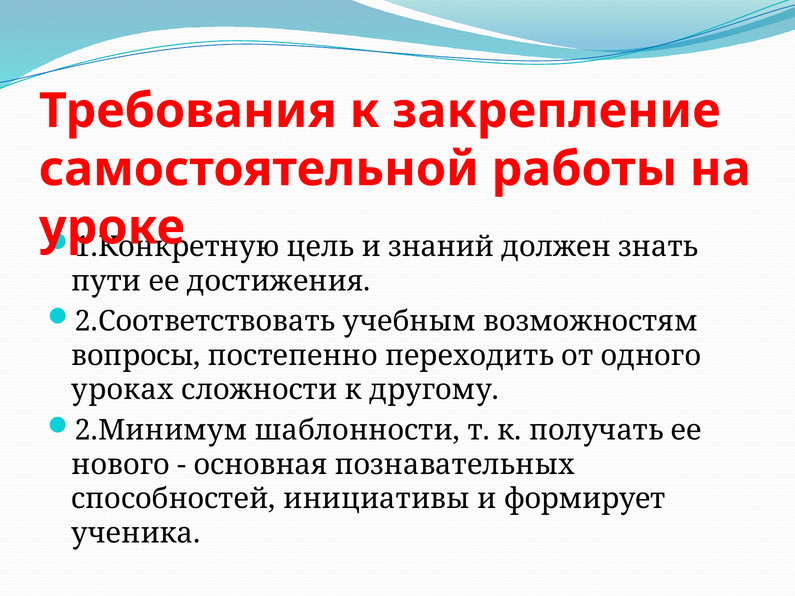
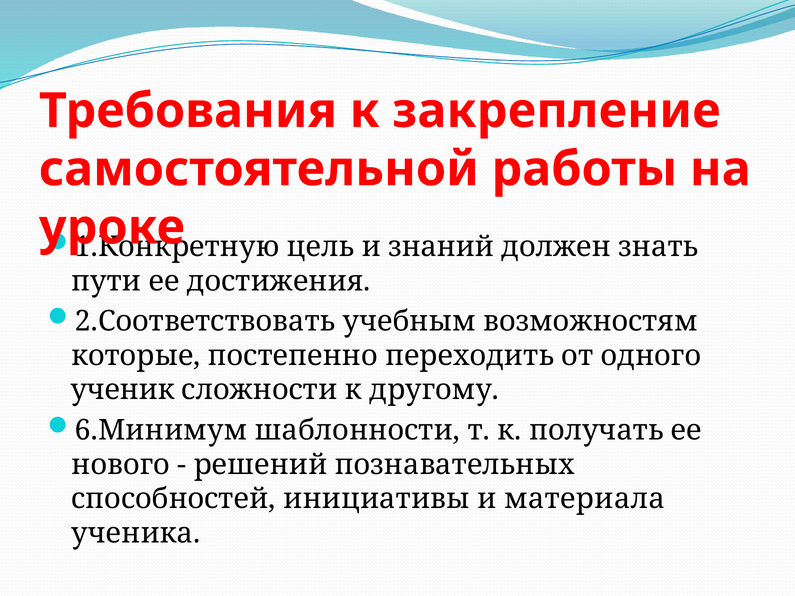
вопросы: вопросы -> которые
уроках: уроках -> ученик
2.Минимум: 2.Минимум -> 6.Минимум
основная: основная -> решений
формирует: формирует -> материала
